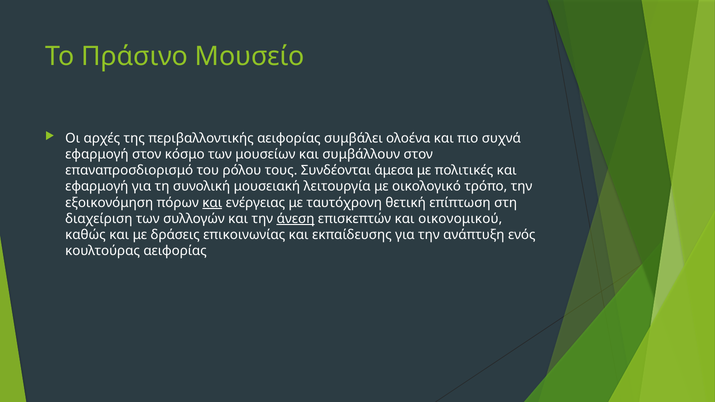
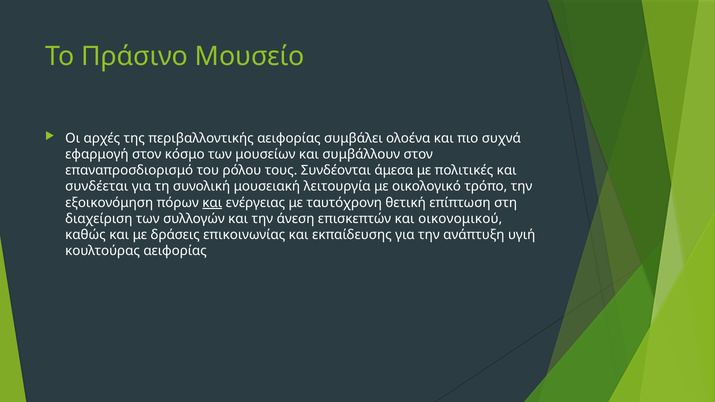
εφαρμογή at (97, 187): εφαρμογή -> συνδέεται
άνεση underline: present -> none
ενός: ενός -> υγιή
